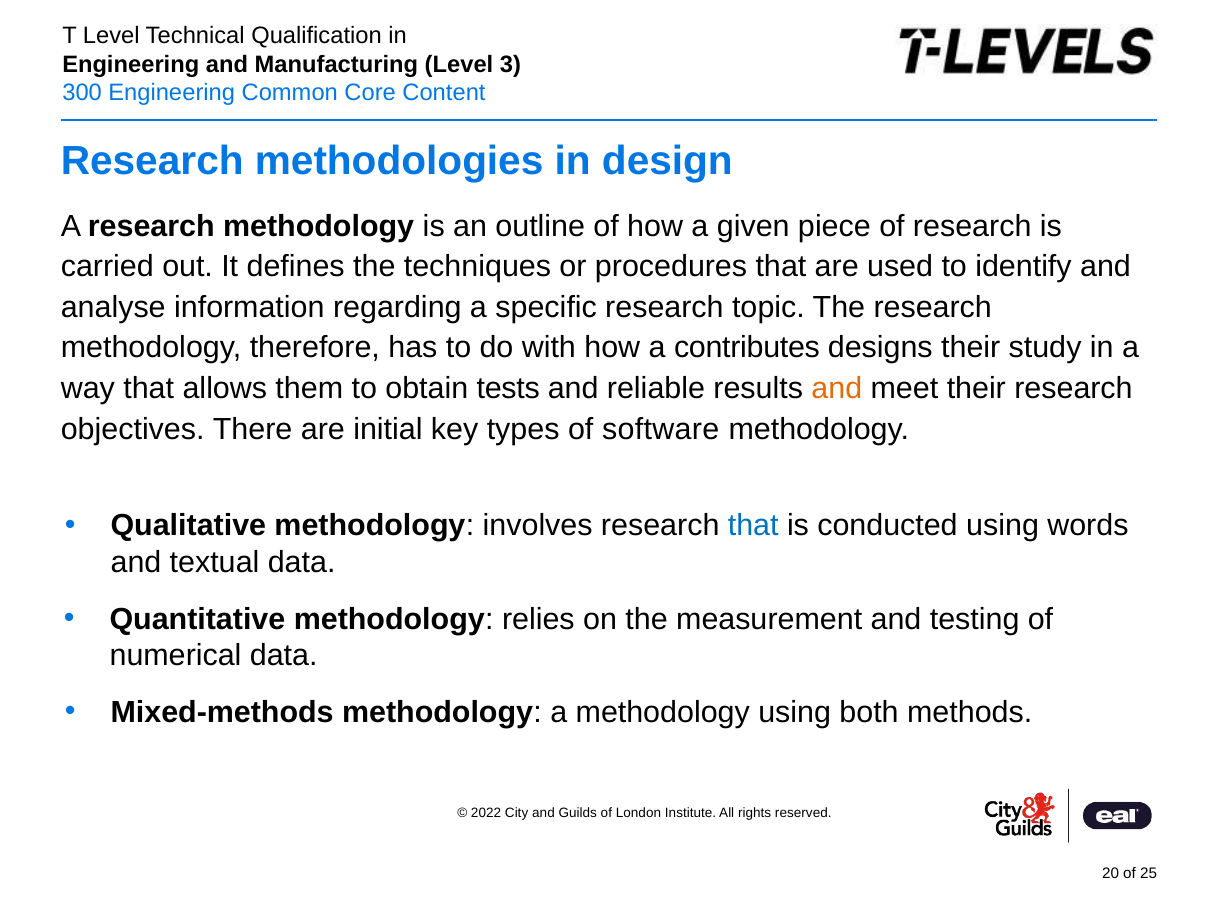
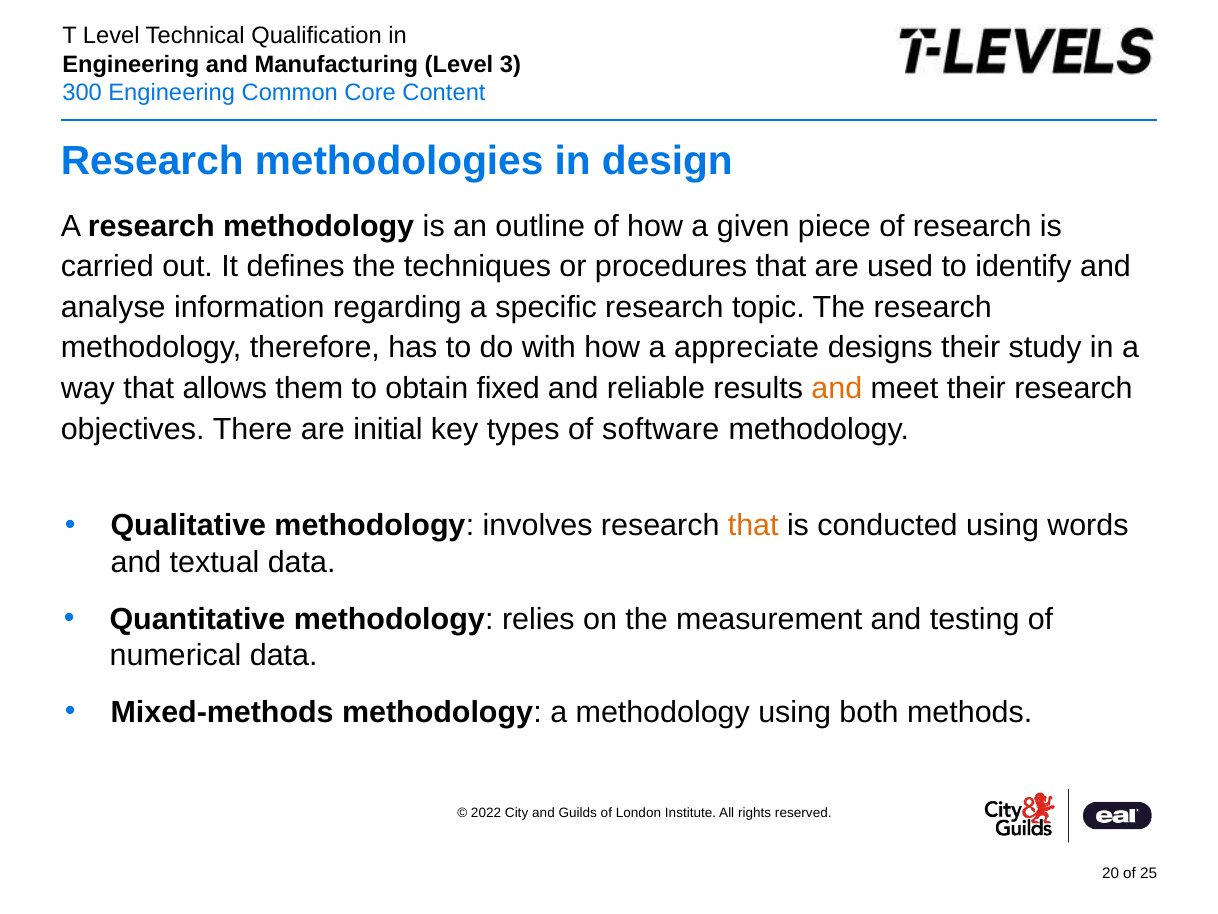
contributes: contributes -> appreciate
tests: tests -> fixed
that at (753, 526) colour: blue -> orange
